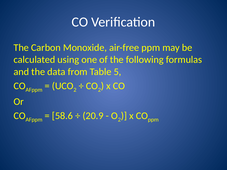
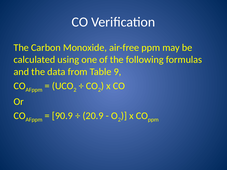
5: 5 -> 9
58.6: 58.6 -> 90.9
